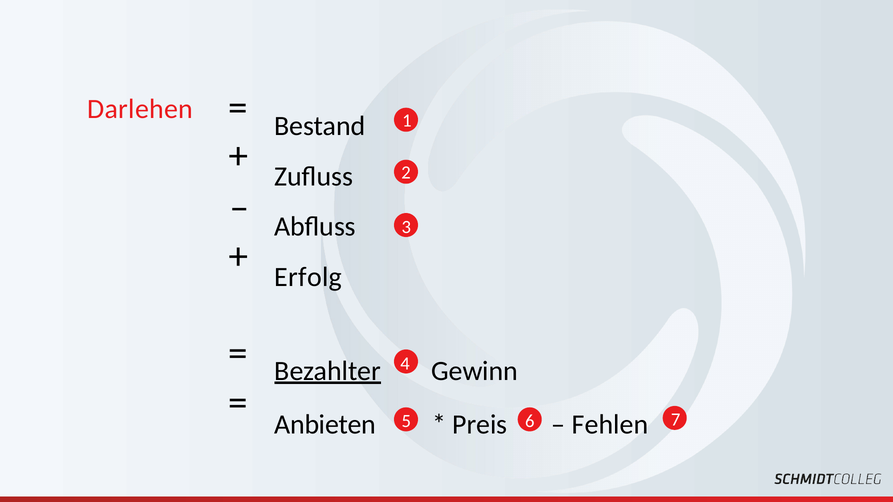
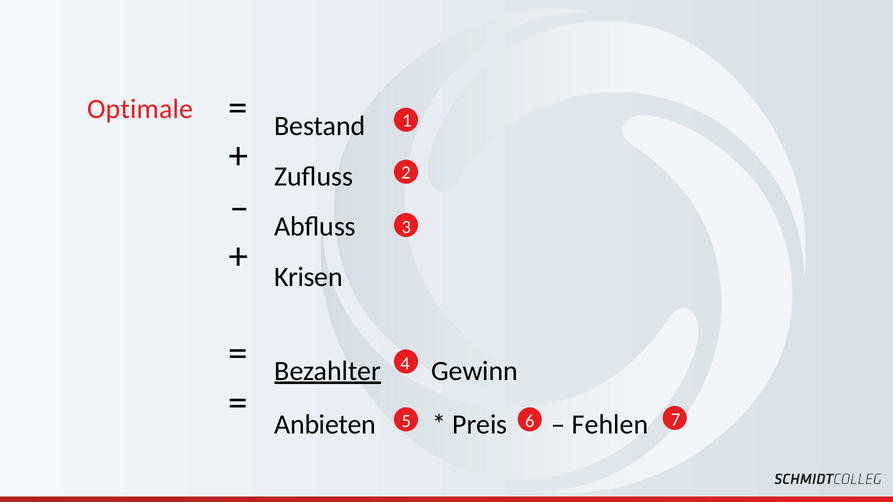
Darlehen: Darlehen -> Optimale
Erfolg: Erfolg -> Krisen
